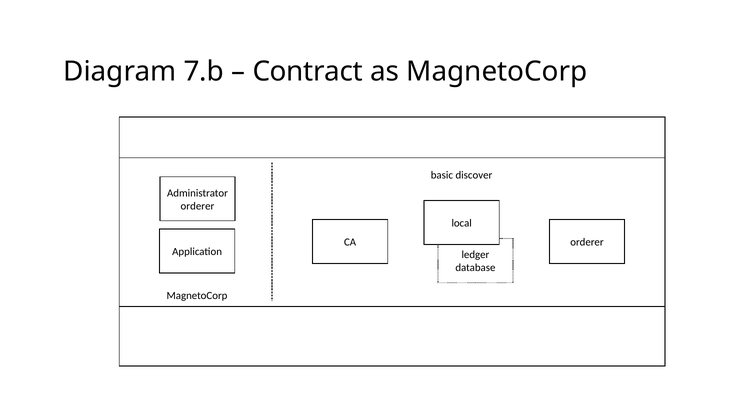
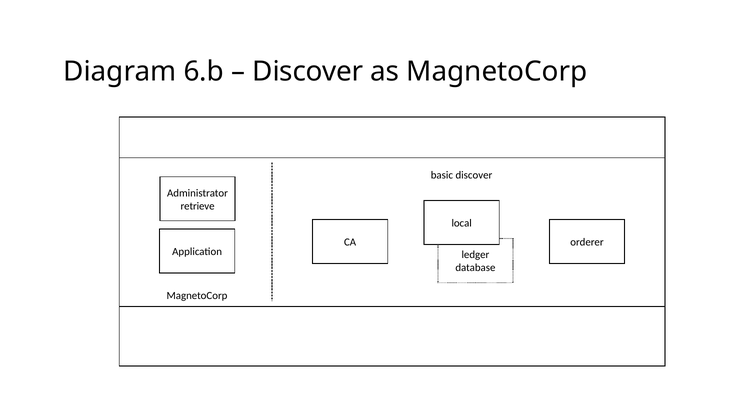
7.b: 7.b -> 6.b
Contract at (308, 72): Contract -> Discover
orderer at (197, 206): orderer -> retrieve
